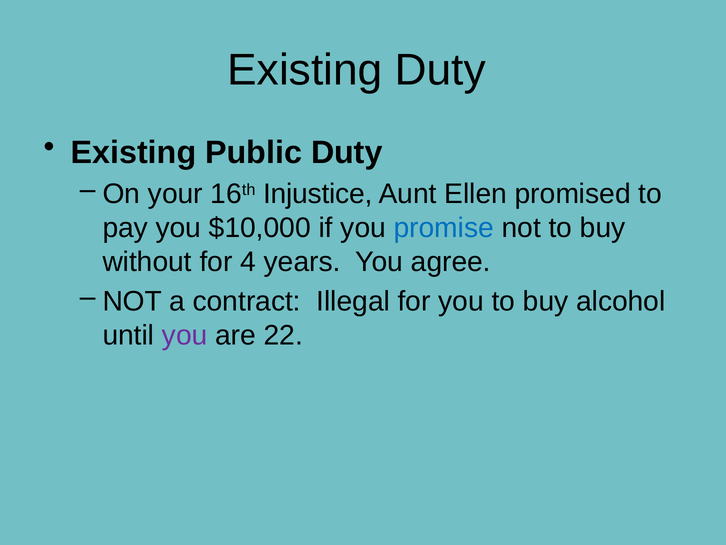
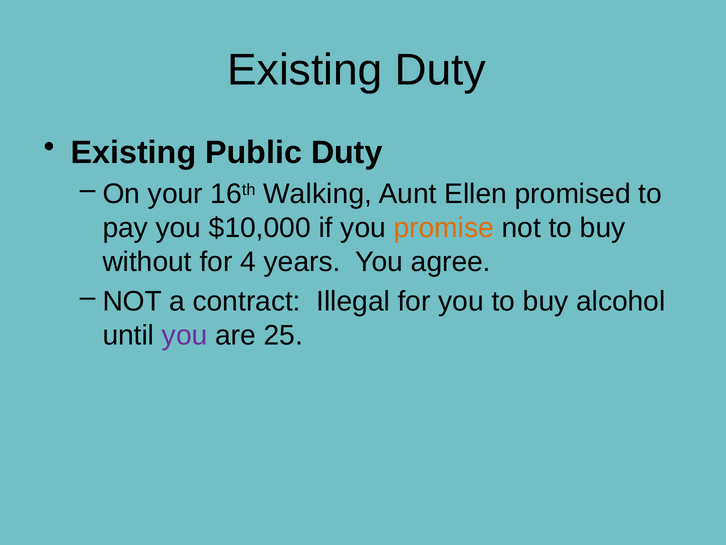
Injustice: Injustice -> Walking
promise colour: blue -> orange
22: 22 -> 25
